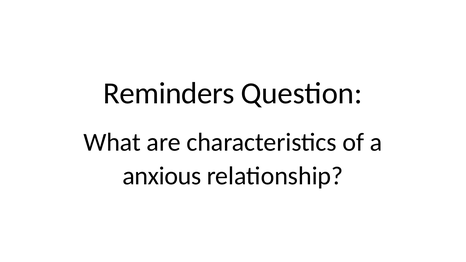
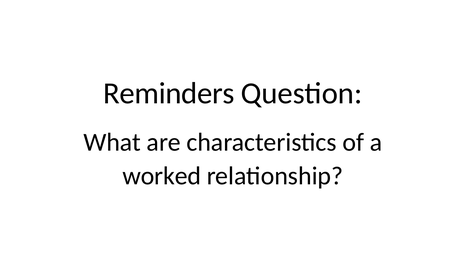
anxious: anxious -> worked
